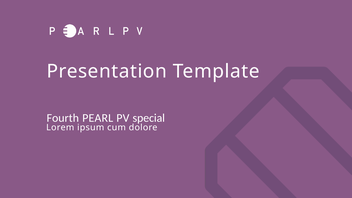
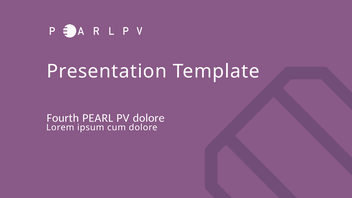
PV special: special -> dolore
